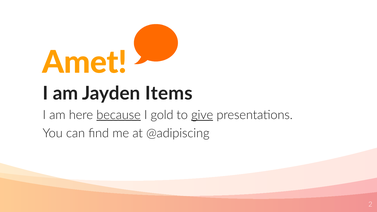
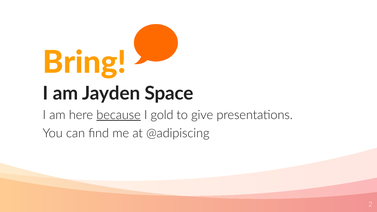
Amet: Amet -> Bring
Items: Items -> Space
give underline: present -> none
